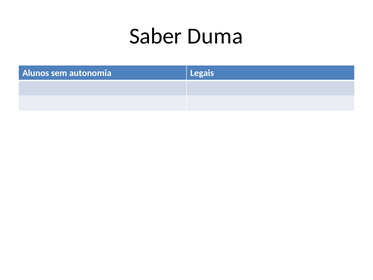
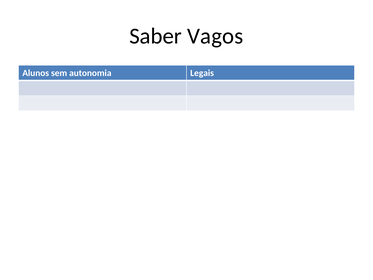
Duma: Duma -> Vagos
